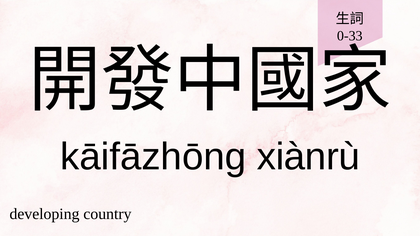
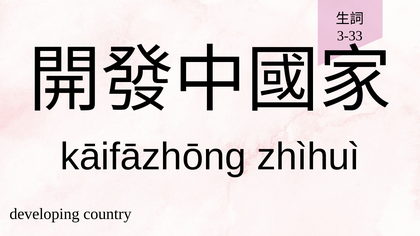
0-33: 0-33 -> 3-33
xiànrù: xiànrù -> zhìhuì
